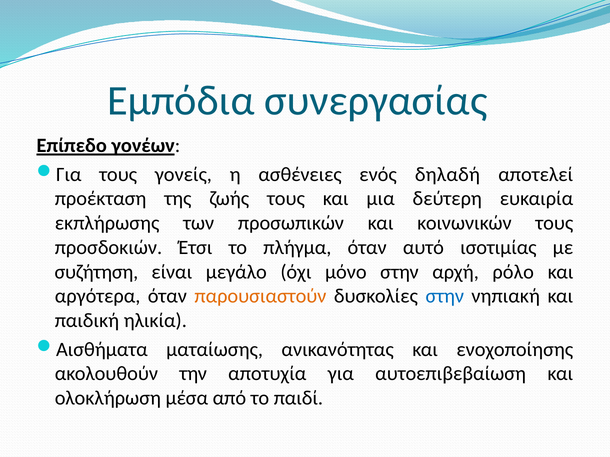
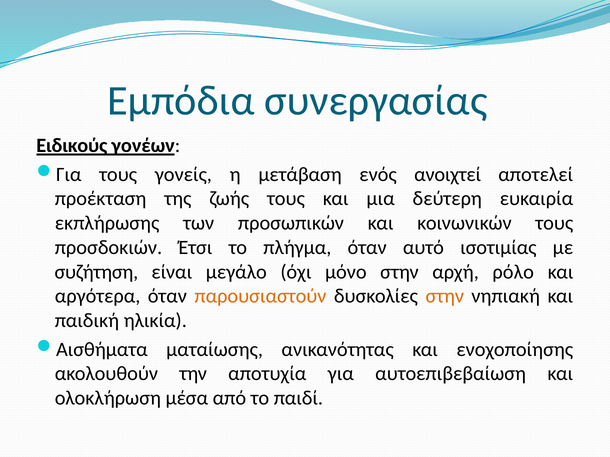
Επίπεδο: Επίπεδο -> Ειδικούς
ασθένειες: ασθένειες -> μετάβαση
δηλαδή: δηλαδή -> ανοιχτεί
στην at (445, 297) colour: blue -> orange
